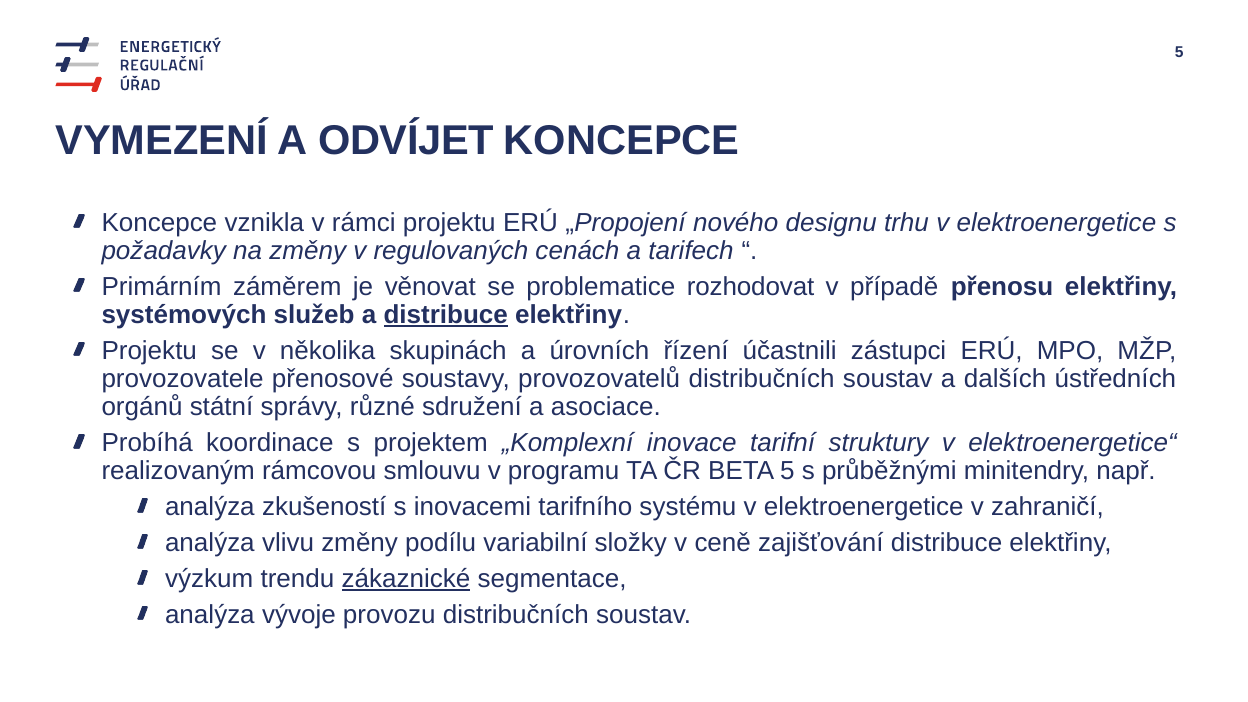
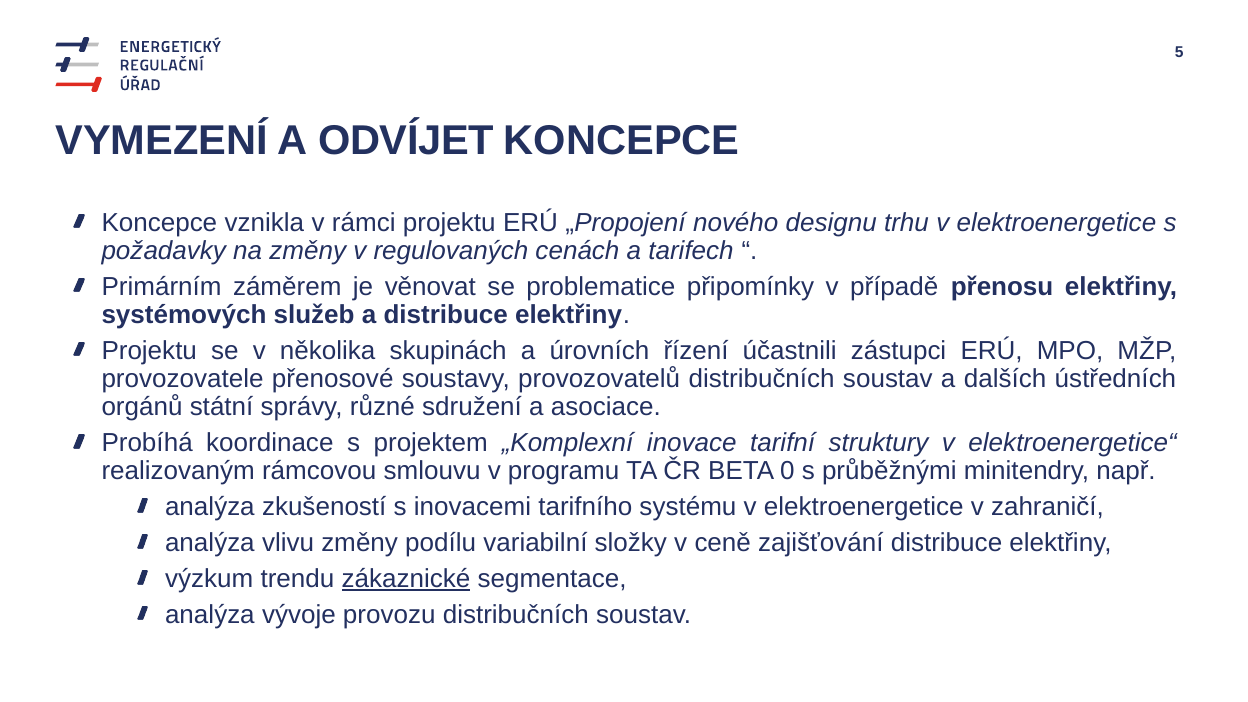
rozhodovat: rozhodovat -> připomínky
distribuce at (446, 315) underline: present -> none
BETA 5: 5 -> 0
